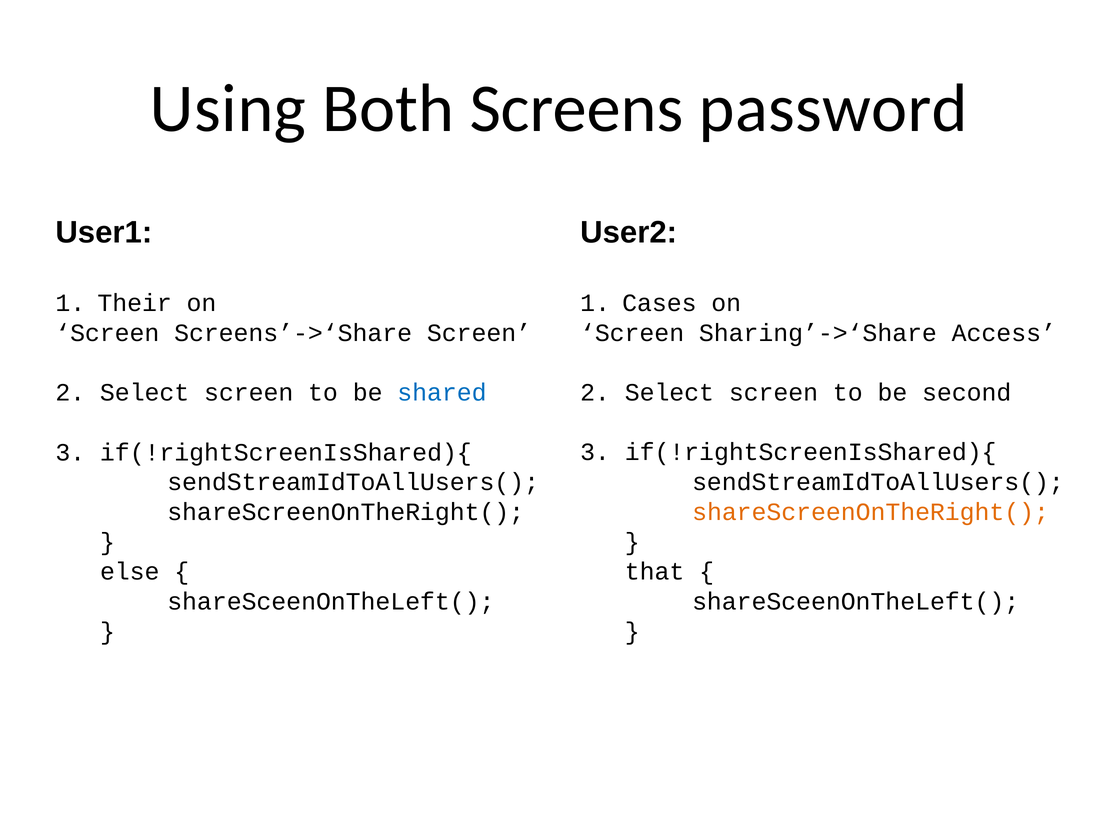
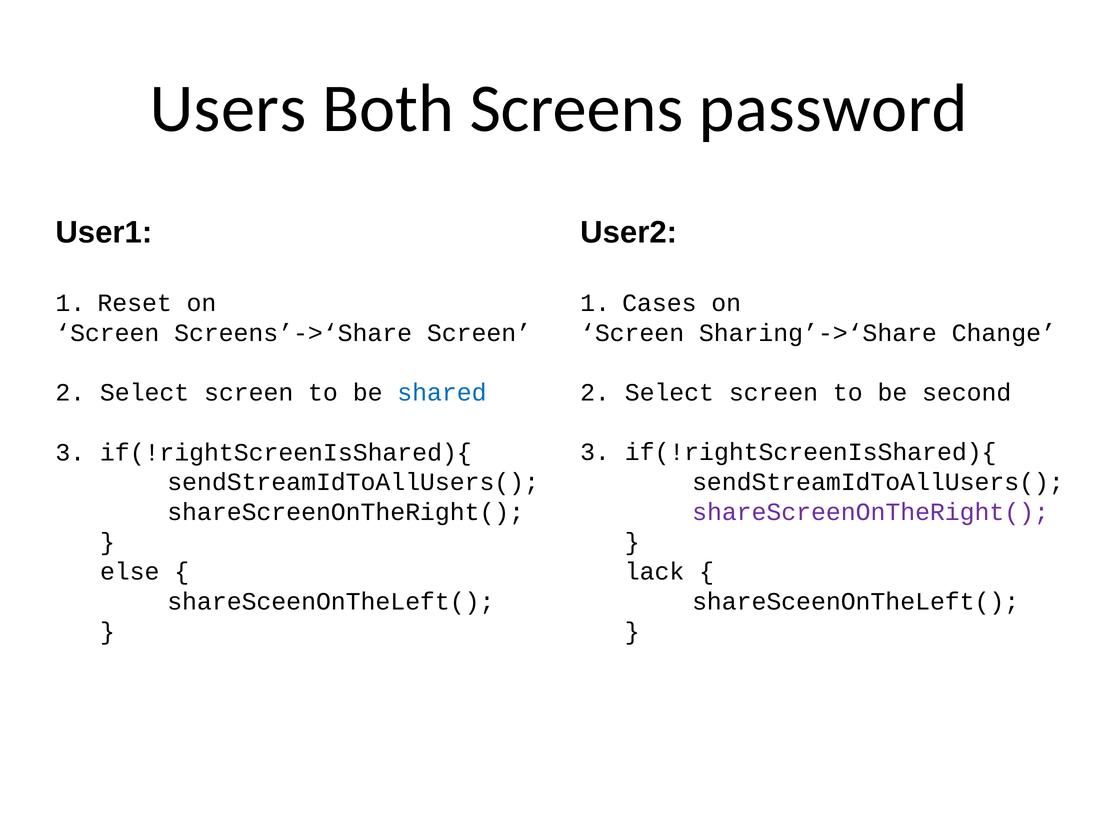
Using: Using -> Users
Their: Their -> Reset
Access: Access -> Change
shareScreenOnTheRight( at (871, 512) colour: orange -> purple
that: that -> lack
